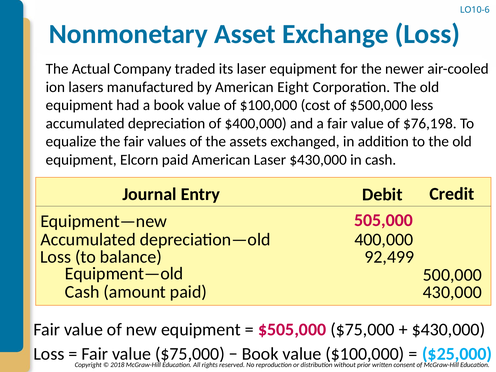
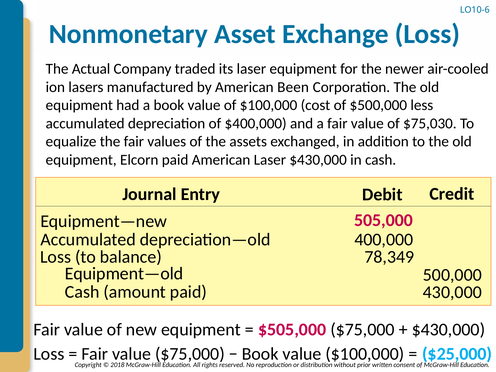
Eight: Eight -> Been
$76,198: $76,198 -> $75,030
92,499: 92,499 -> 78,349
